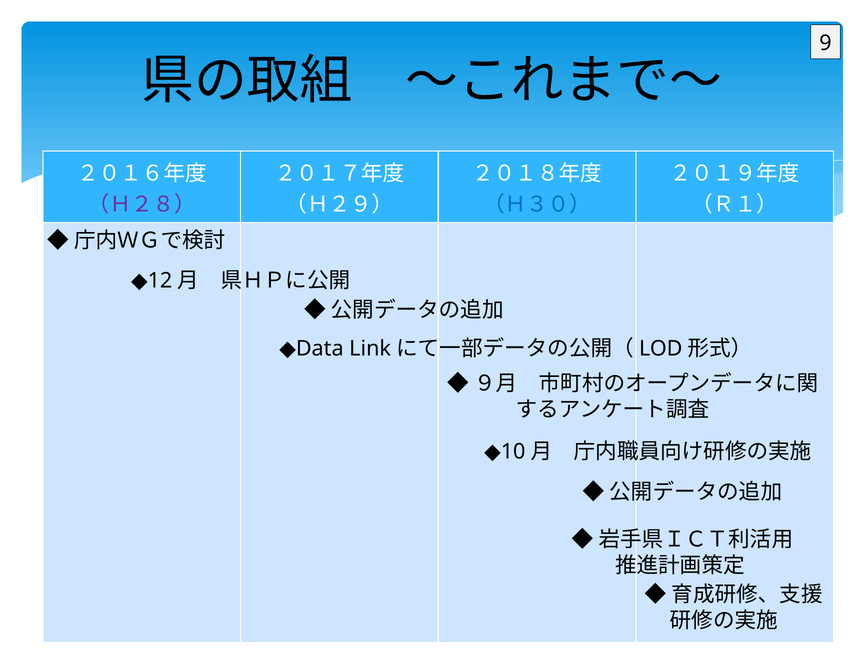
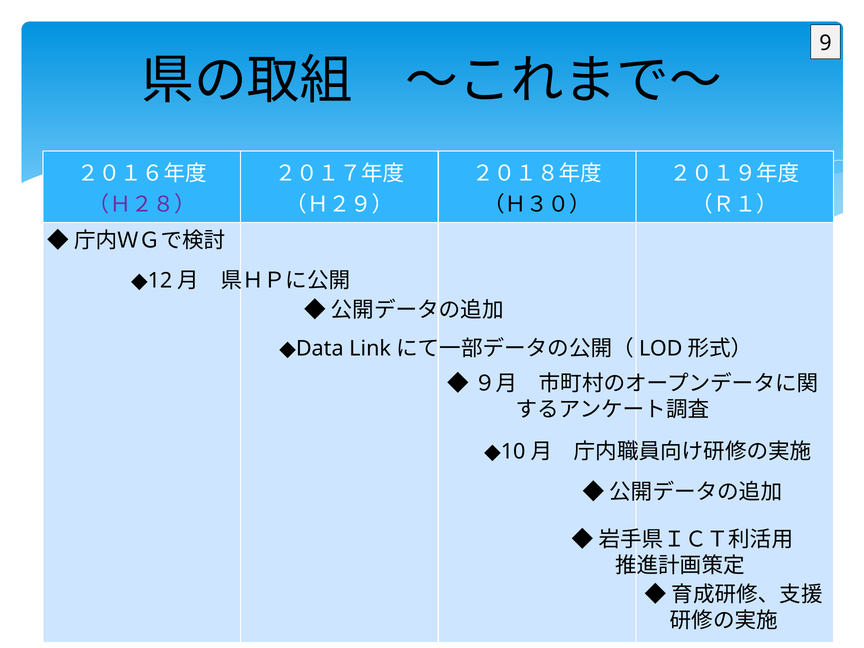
（Ｈ３０） colour: blue -> black
